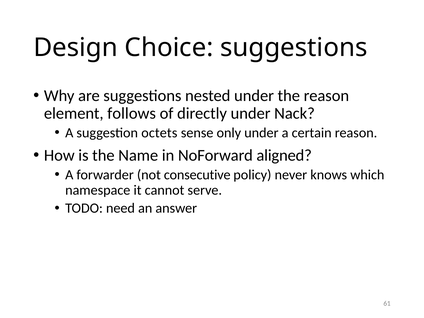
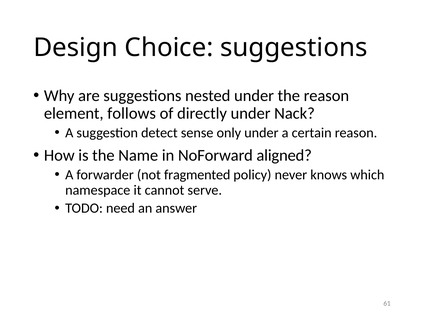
octets: octets -> detect
consecutive: consecutive -> fragmented
